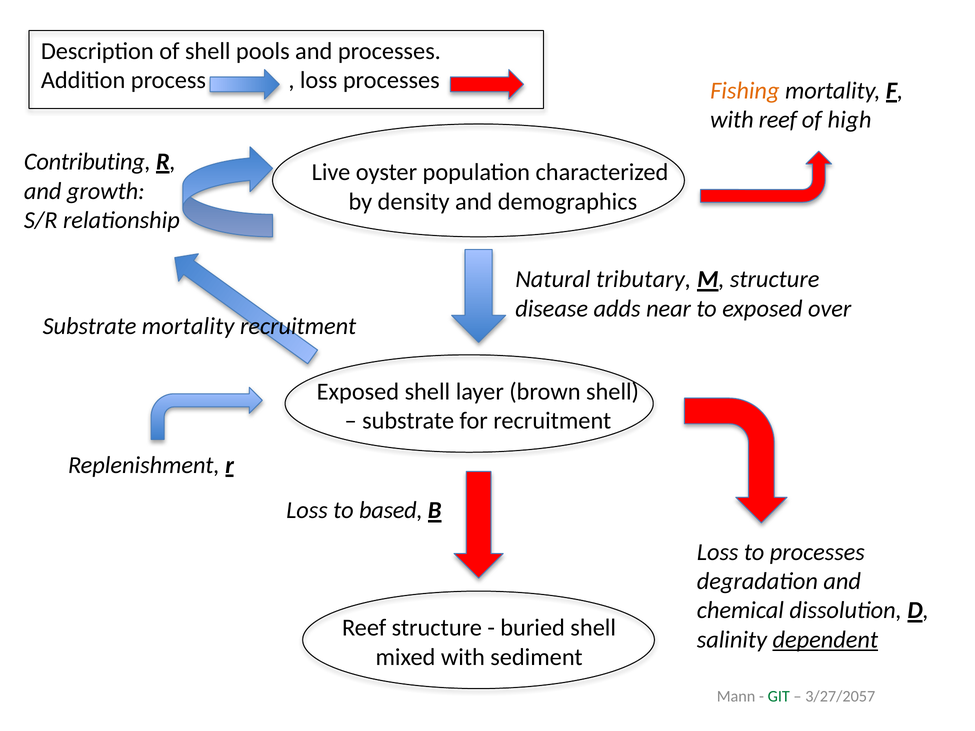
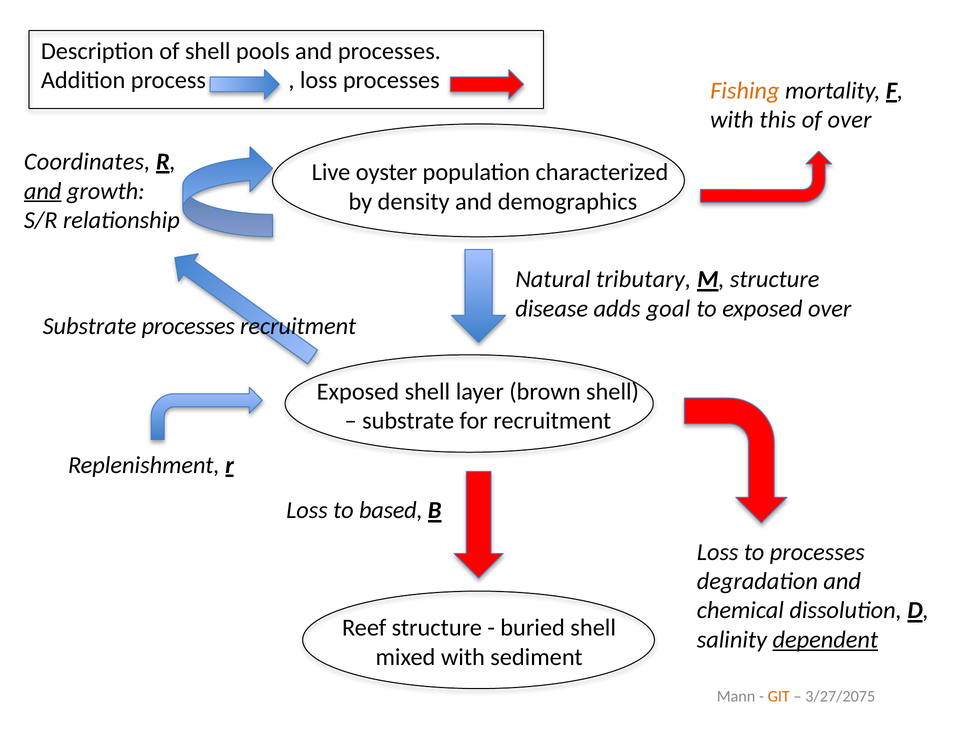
with reef: reef -> this
of high: high -> over
Contributing: Contributing -> Coordinates
and at (43, 191) underline: none -> present
near: near -> goal
Substrate mortality: mortality -> processes
GIT colour: green -> orange
3/27/2057: 3/27/2057 -> 3/27/2075
